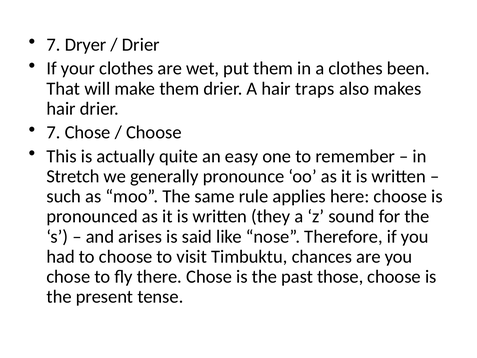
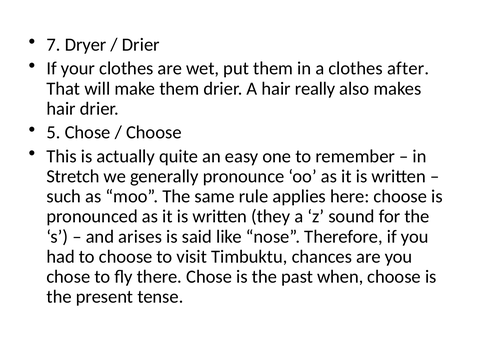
been: been -> after
traps: traps -> really
7 at (54, 132): 7 -> 5
those: those -> when
